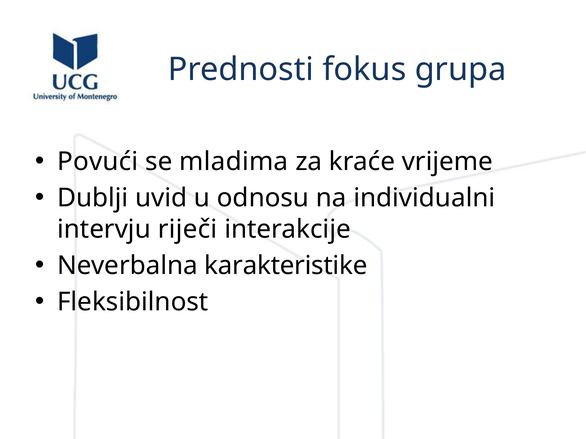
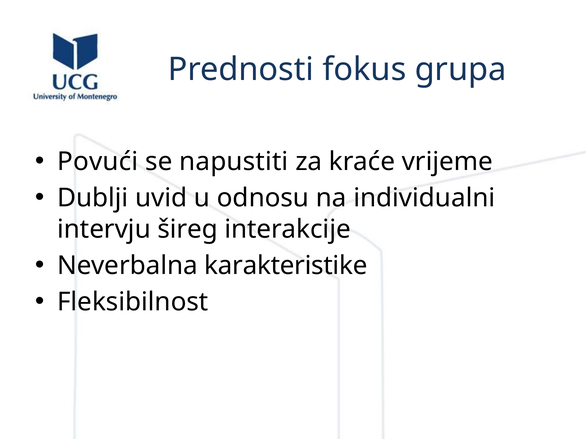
mladima: mladima -> napustiti
riječi: riječi -> šireg
